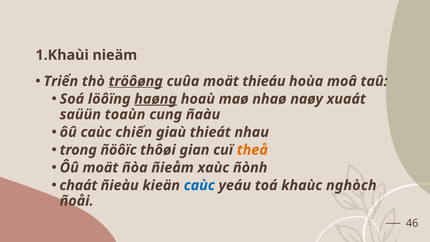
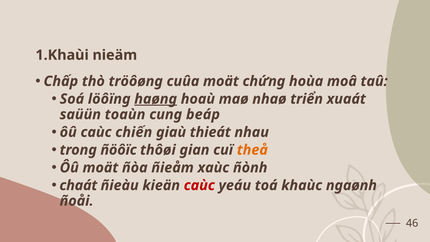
Triển: Triển -> Chấp
tröôøng underline: present -> none
thieáu: thieáu -> chứng
naøy: naøy -> triển
ñaàu: ñaàu -> beáp
caùc at (199, 185) colour: blue -> red
nghòch: nghòch -> ngaønh
